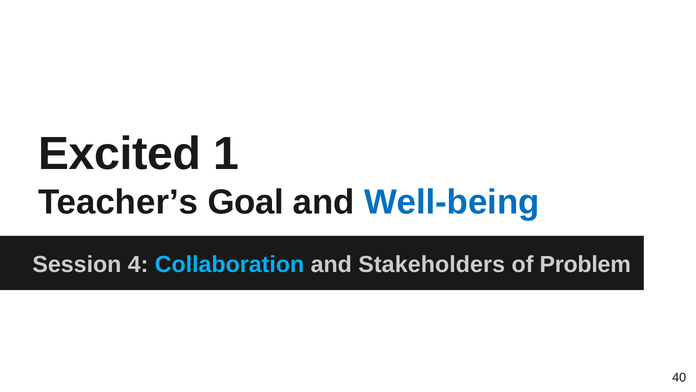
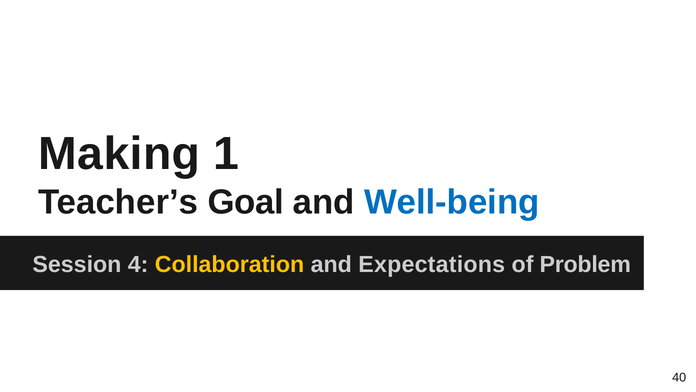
Excited: Excited -> Making
Collaboration colour: light blue -> yellow
Stakeholders: Stakeholders -> Expectations
